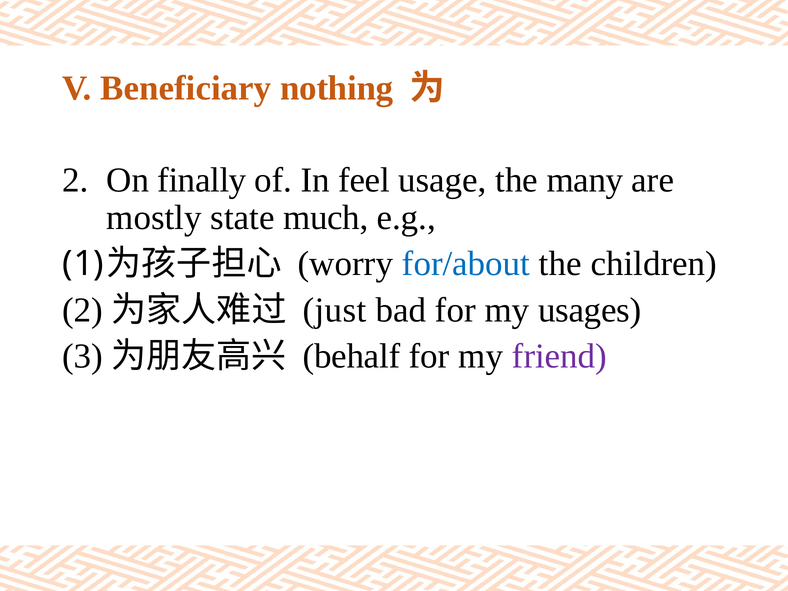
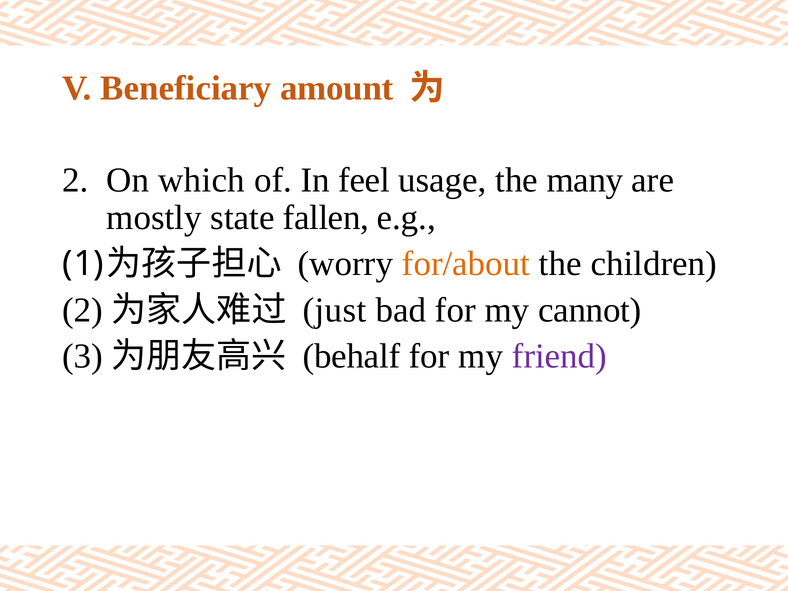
nothing: nothing -> amount
finally: finally -> which
much: much -> fallen
for/about colour: blue -> orange
usages: usages -> cannot
